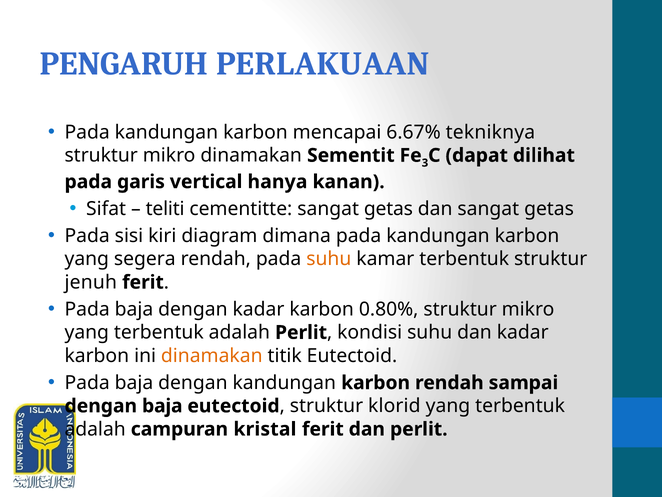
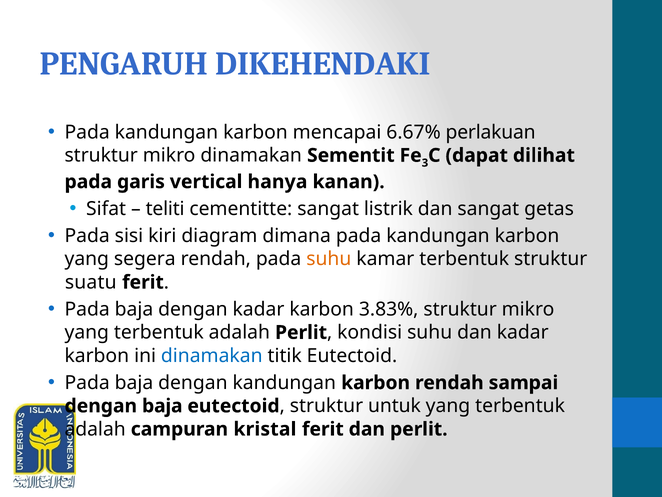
PERLAKUAAN: PERLAKUAAN -> DIKEHENDAKI
tekniknya: tekniknya -> perlakuan
cementitte sangat getas: getas -> listrik
jenuh: jenuh -> suatu
0.80%: 0.80% -> 3.83%
dinamakan at (212, 355) colour: orange -> blue
klorid: klorid -> untuk
